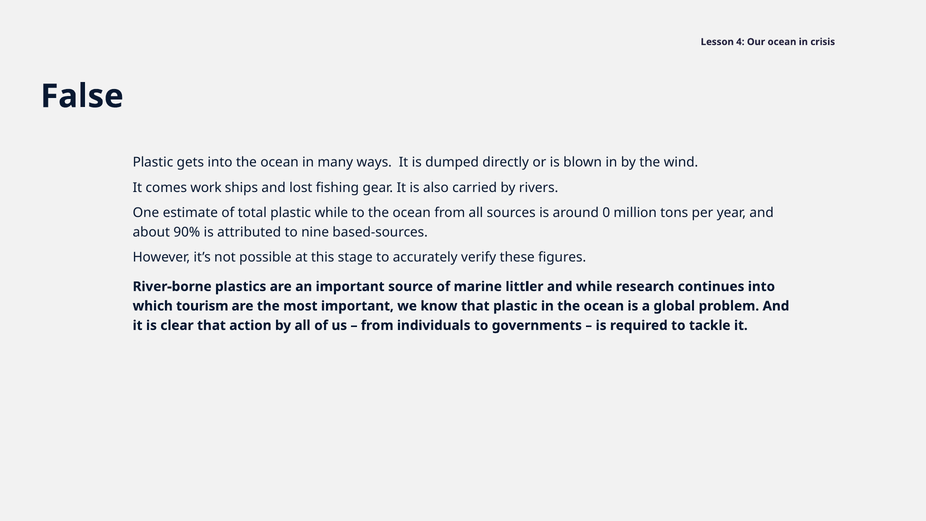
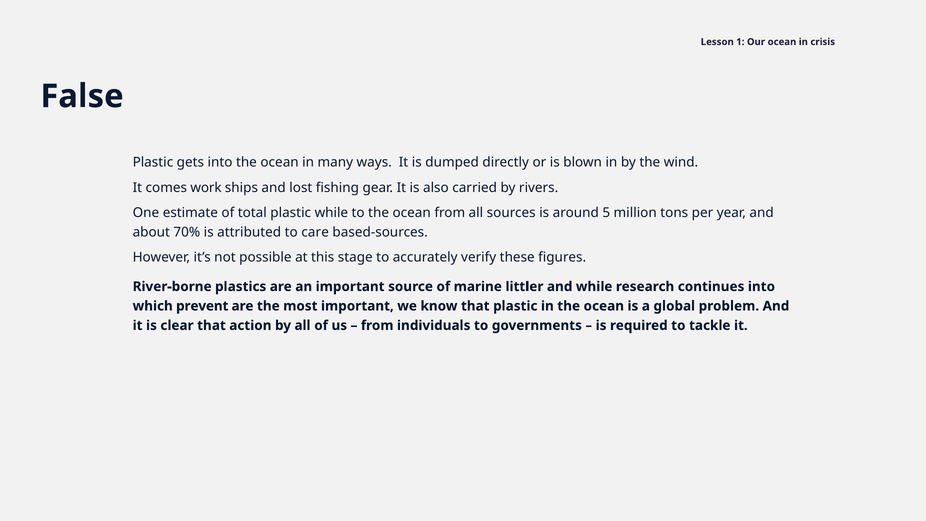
4: 4 -> 1
0: 0 -> 5
90%: 90% -> 70%
nine: nine -> care
tourism: tourism -> prevent
